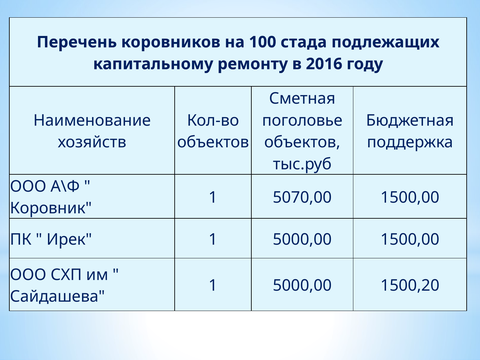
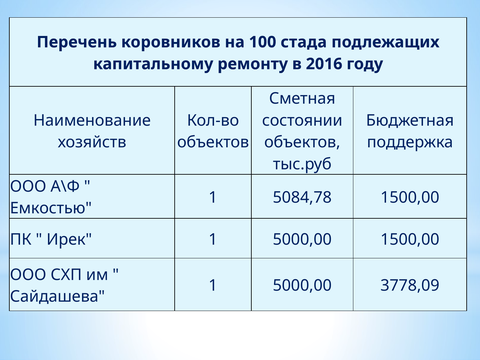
поголовье: поголовье -> состоянии
5070,00: 5070,00 -> 5084,78
Коровник: Коровник -> Емкостью
1500,20: 1500,20 -> 3778,09
